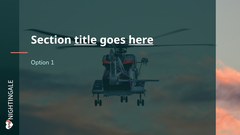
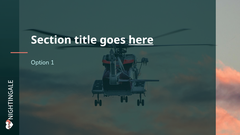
title underline: present -> none
